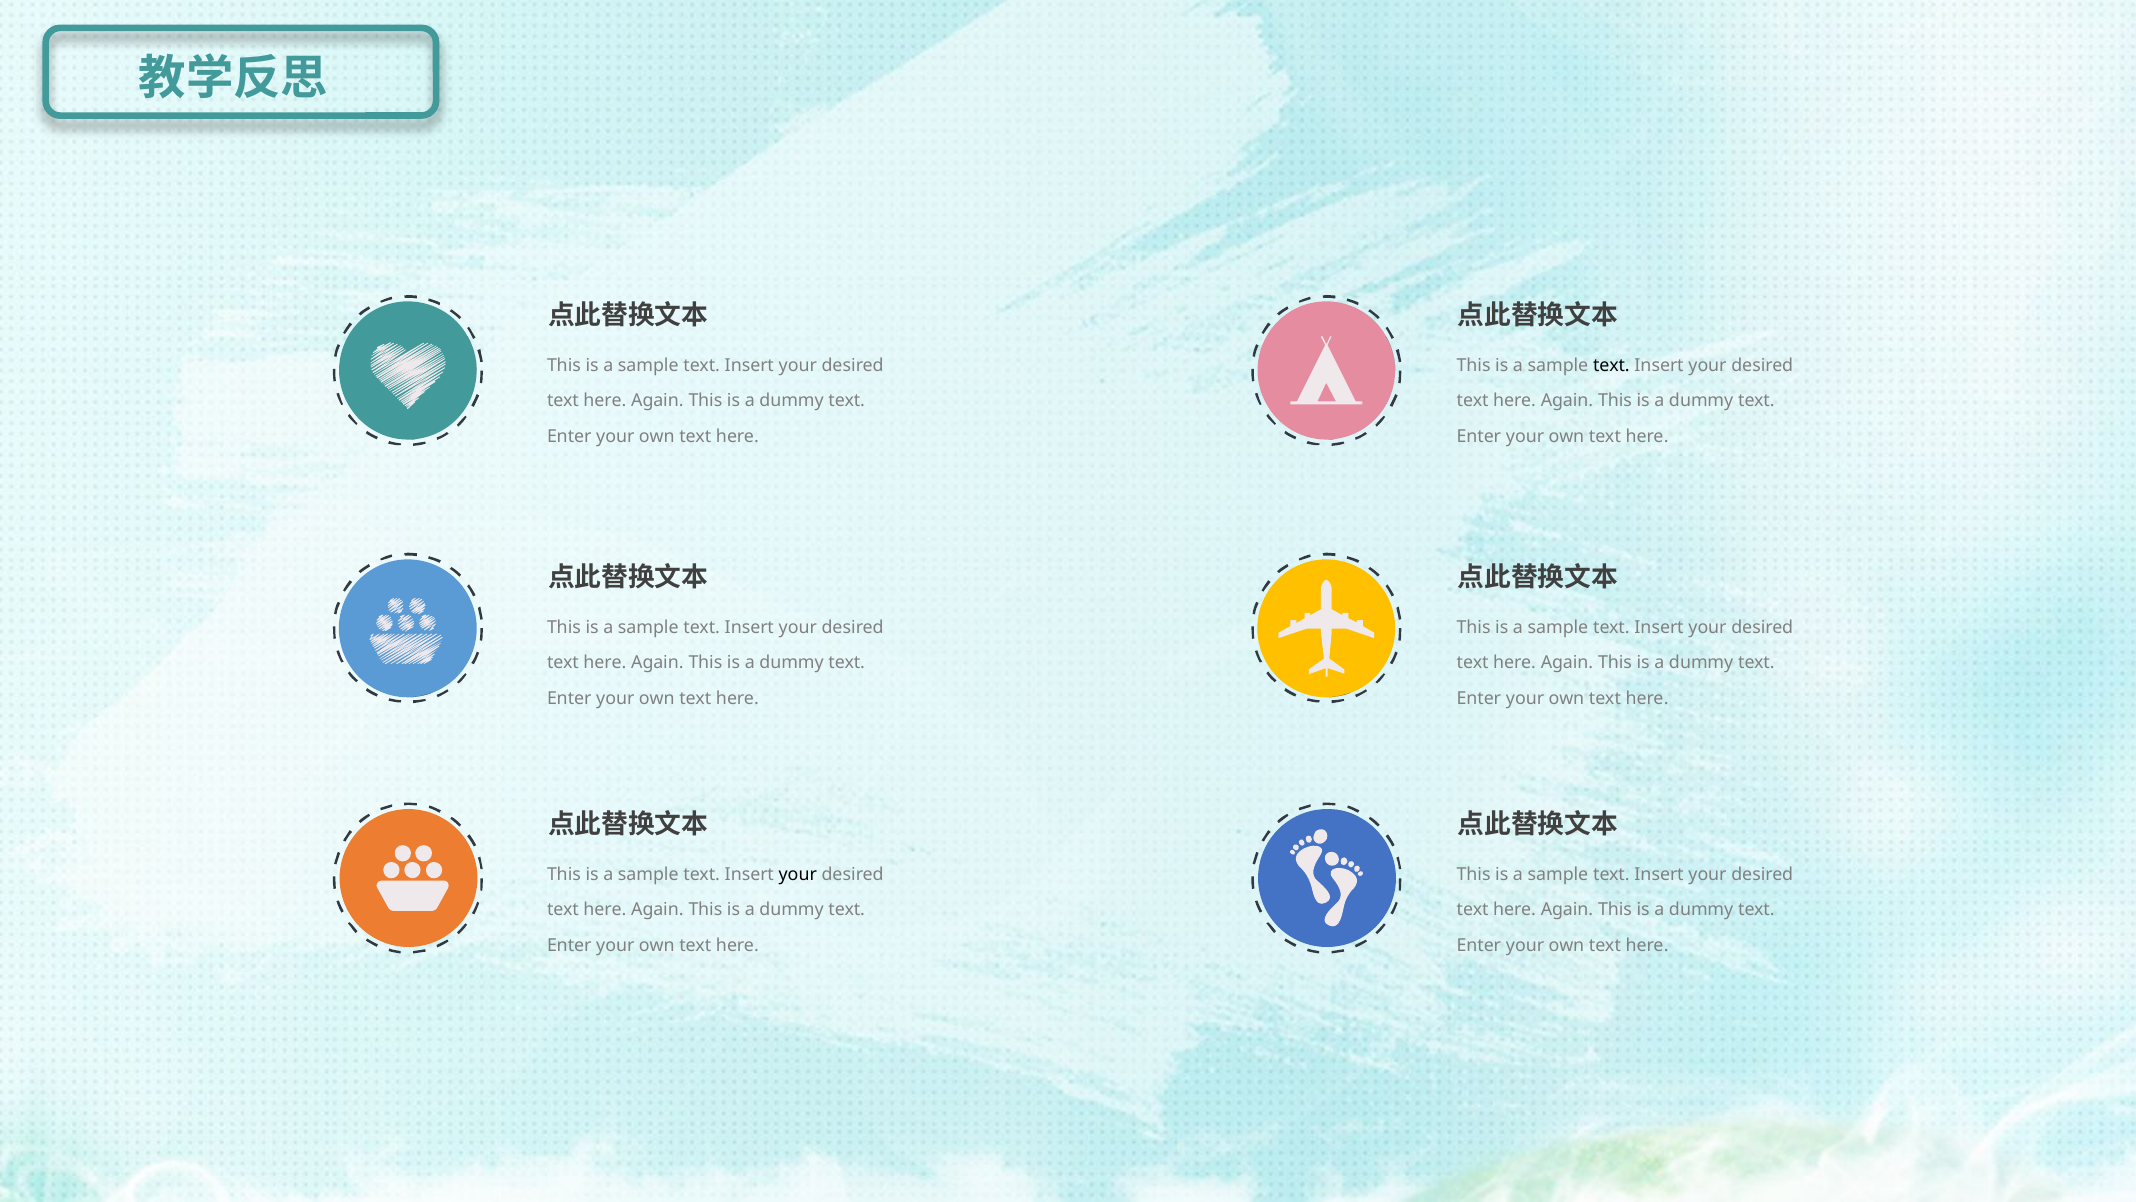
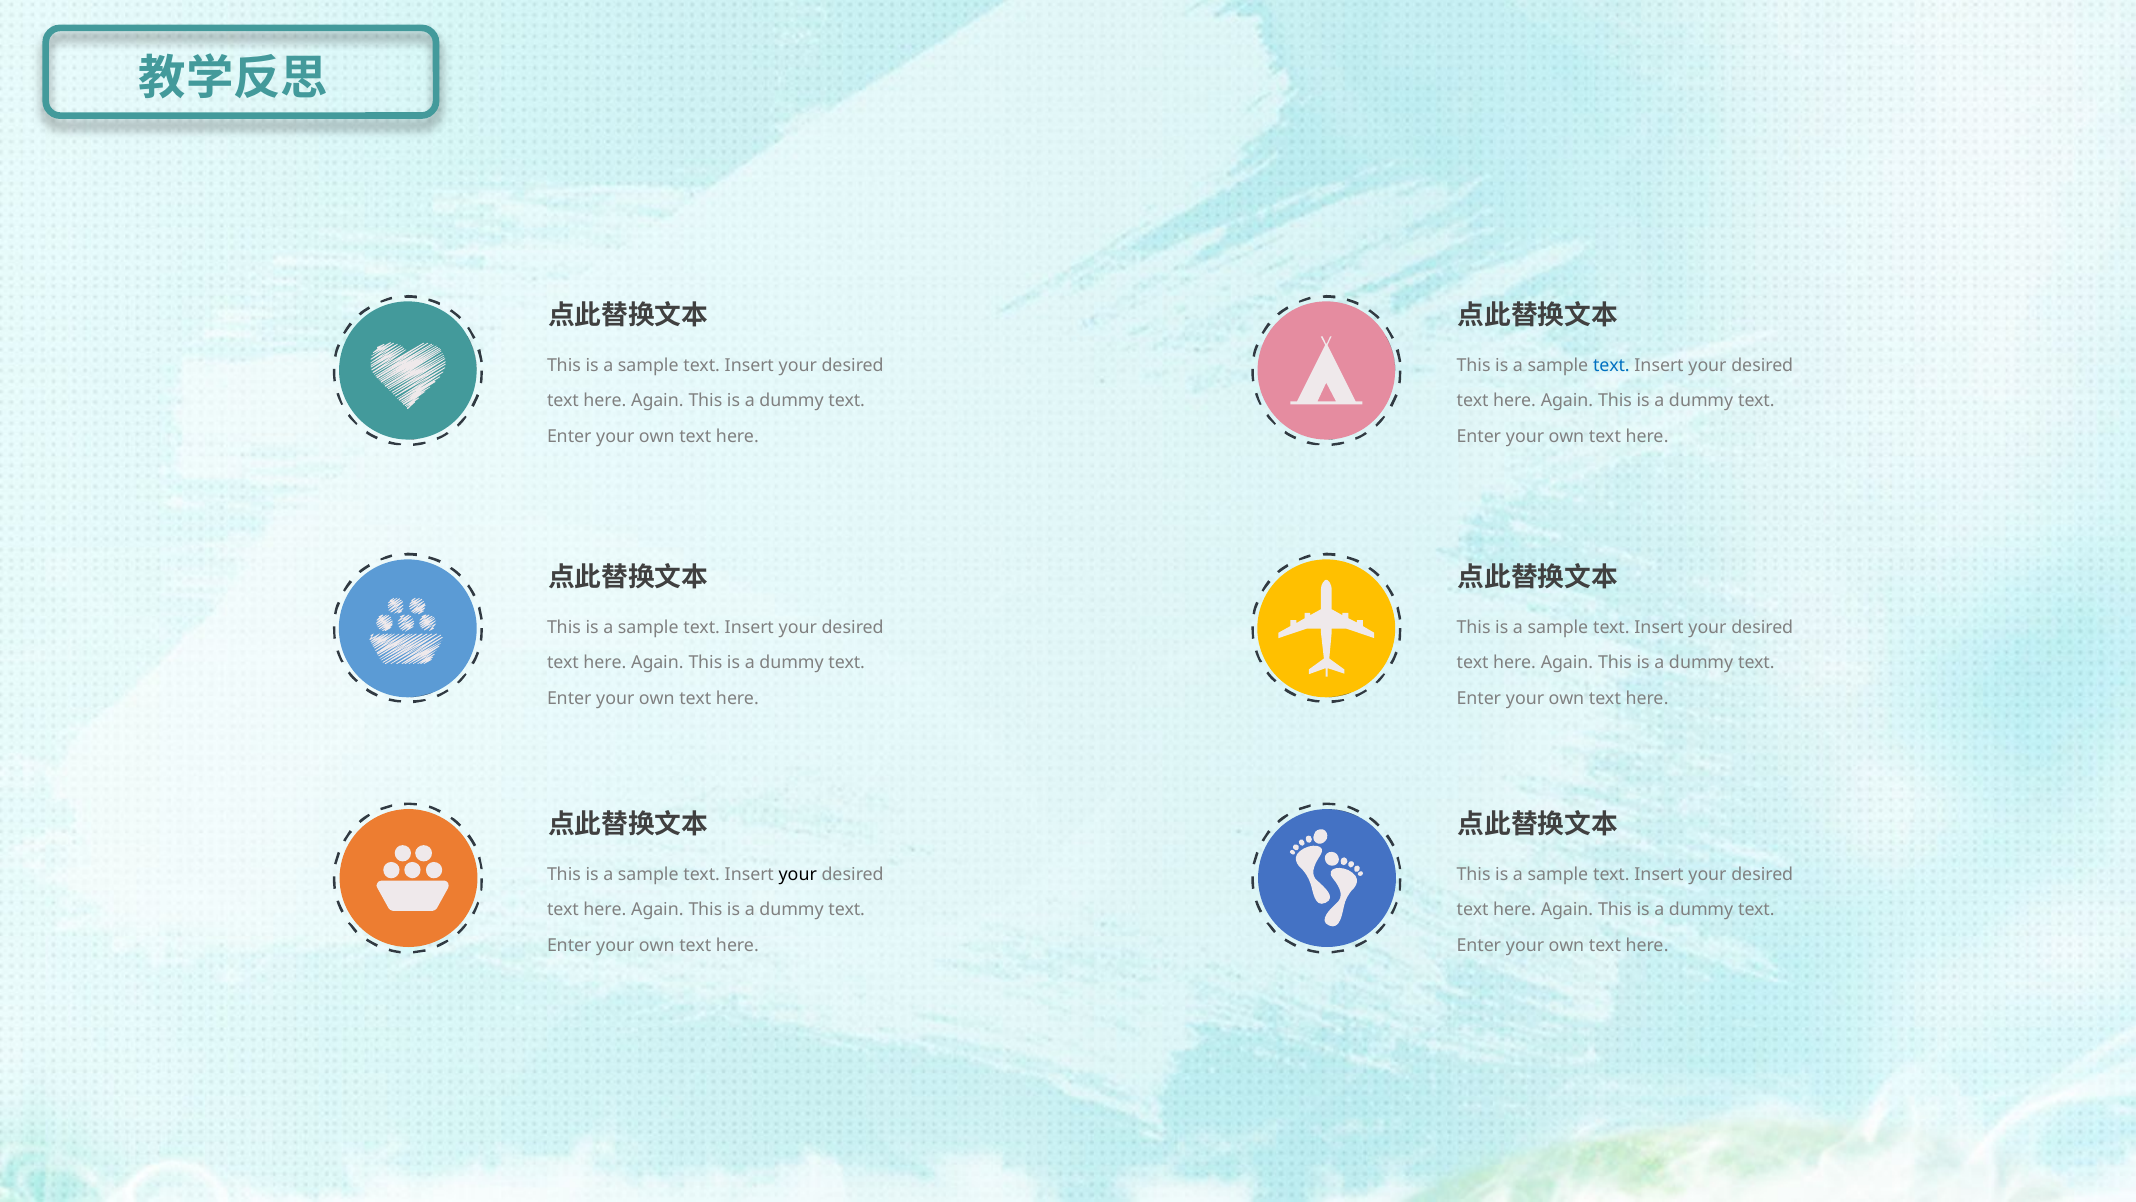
text at (1611, 365) colour: black -> blue
